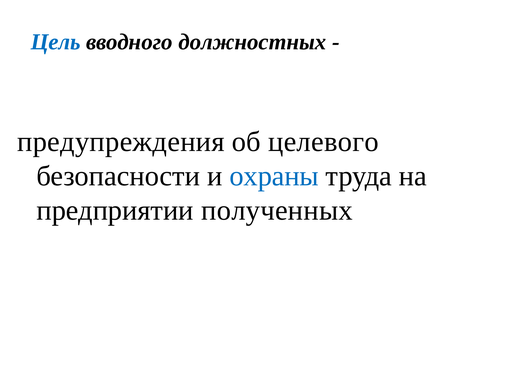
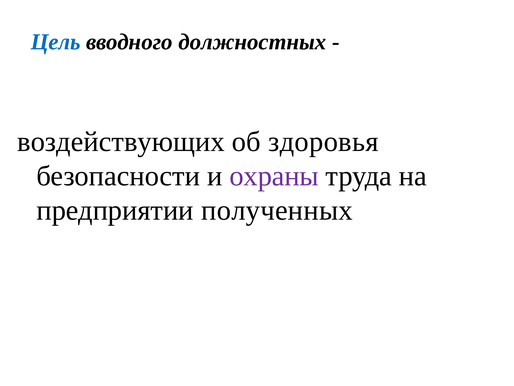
предупреждения: предупреждения -> воздействующих
целевого: целевого -> здоровья
охраны colour: blue -> purple
